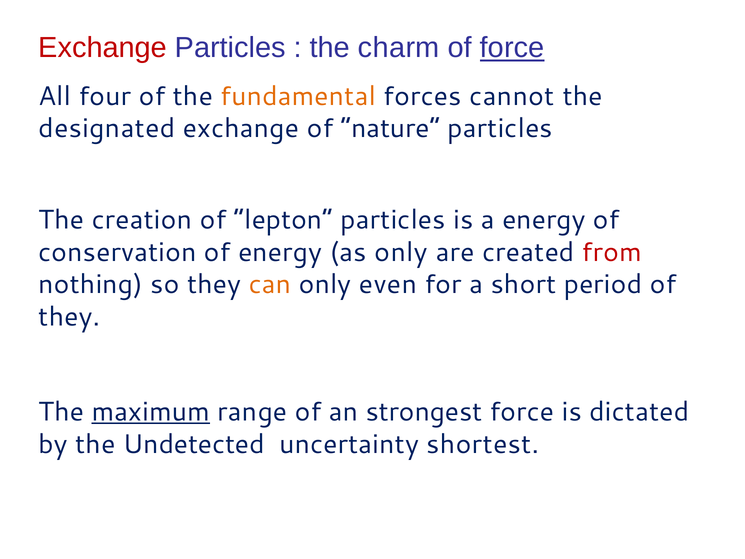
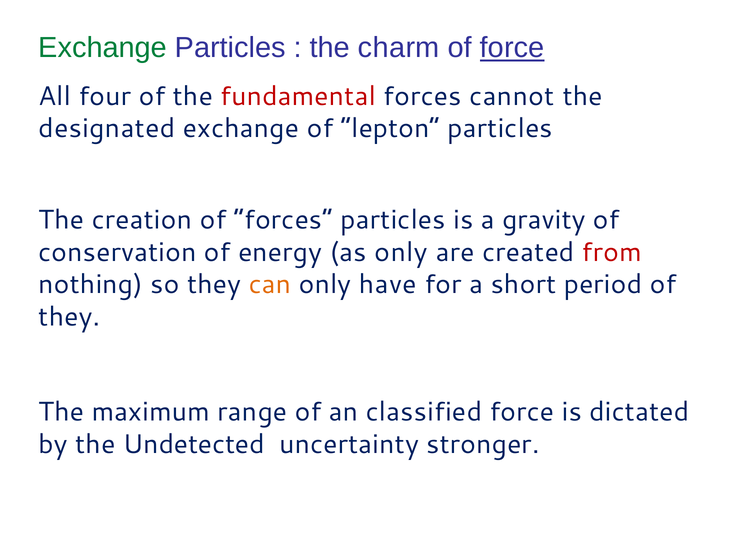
Exchange at (103, 48) colour: red -> green
fundamental colour: orange -> red
nature: nature -> lepton
of lepton: lepton -> forces
a energy: energy -> gravity
even: even -> have
maximum underline: present -> none
strongest: strongest -> classified
shortest: shortest -> stronger
